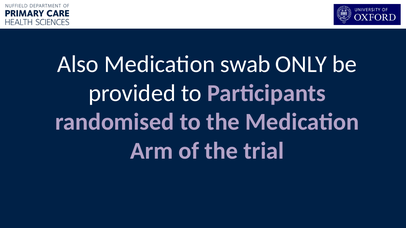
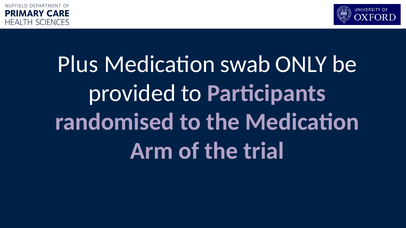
Also: Also -> Plus
